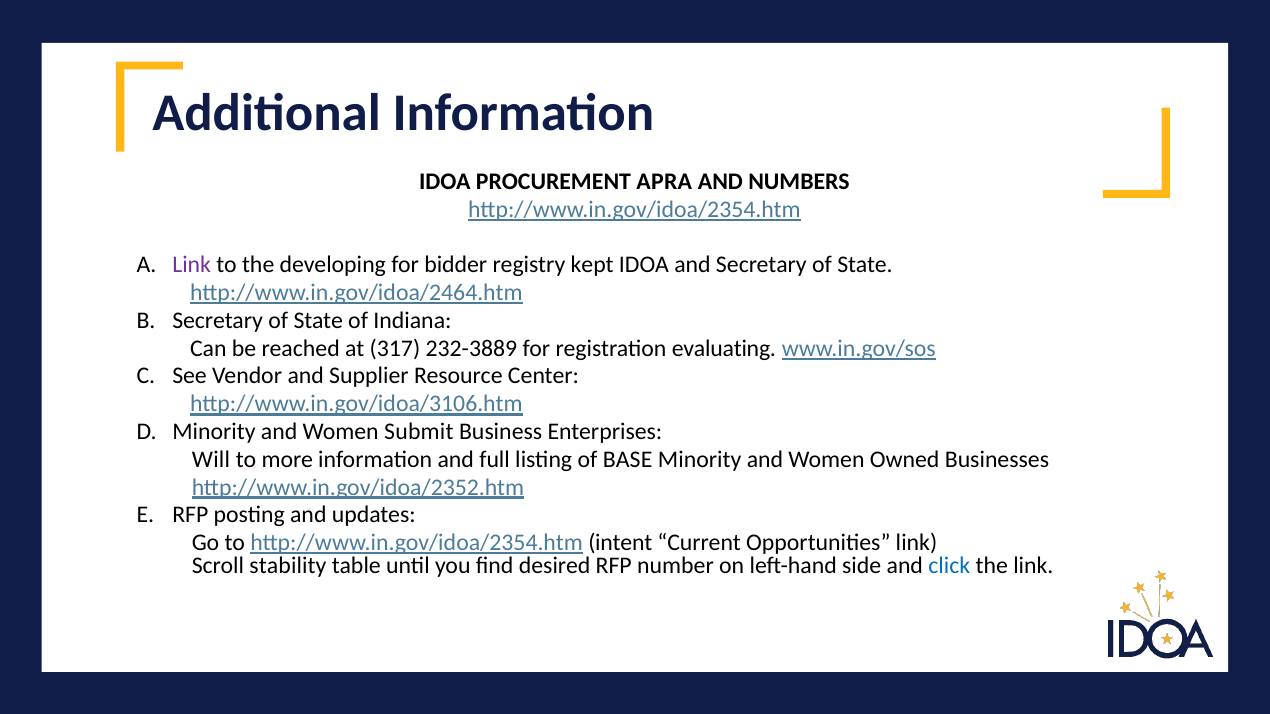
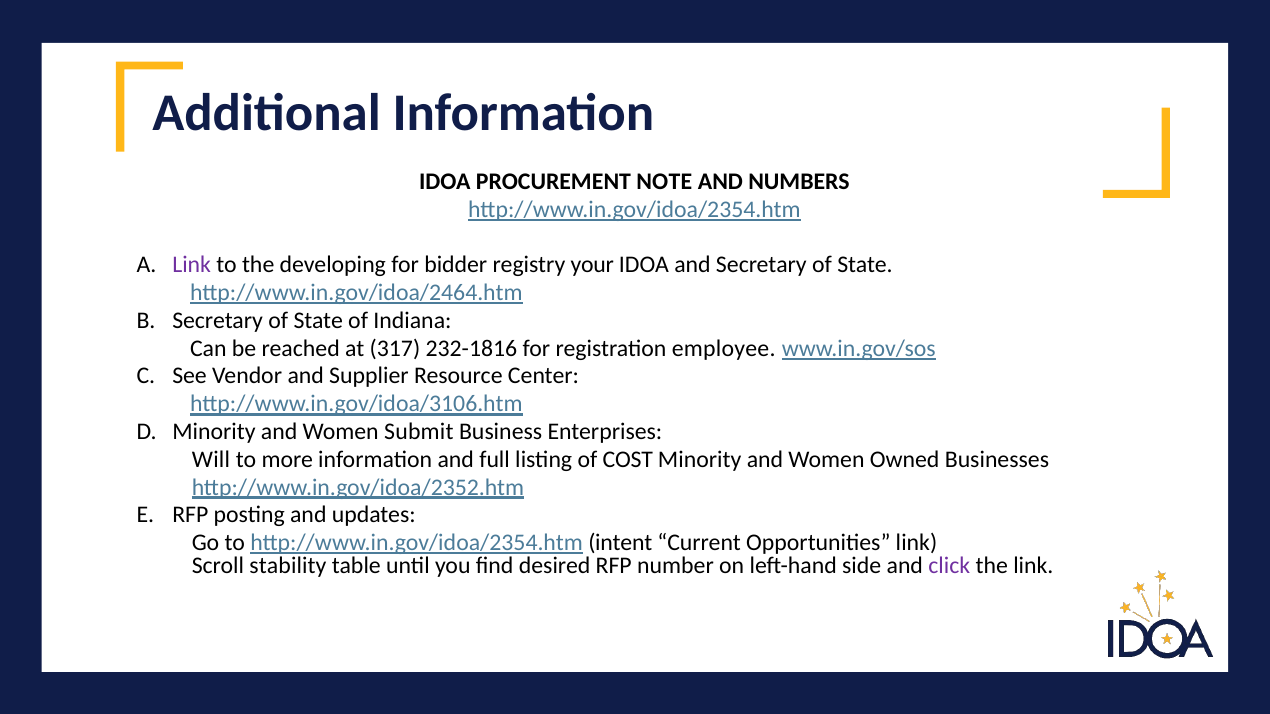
APRA: APRA -> NOTE
kept: kept -> your
232-3889: 232-3889 -> 232-1816
evaluating: evaluating -> employee
BASE: BASE -> COST
click colour: blue -> purple
